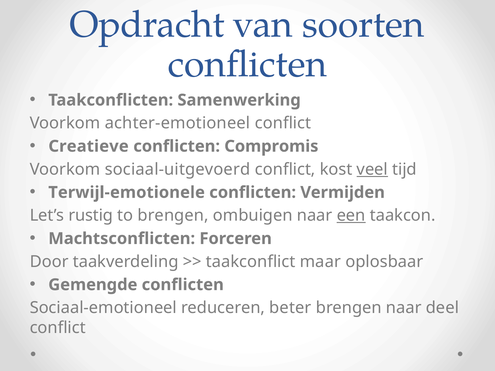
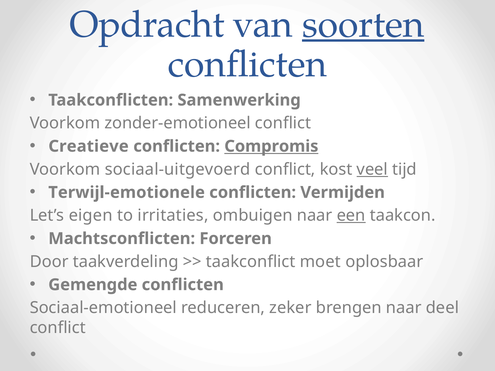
soorten underline: none -> present
achter-emotioneel: achter-emotioneel -> zonder-emotioneel
Compromis underline: none -> present
rustig: rustig -> eigen
to brengen: brengen -> irritaties
maar: maar -> moet
beter: beter -> zeker
